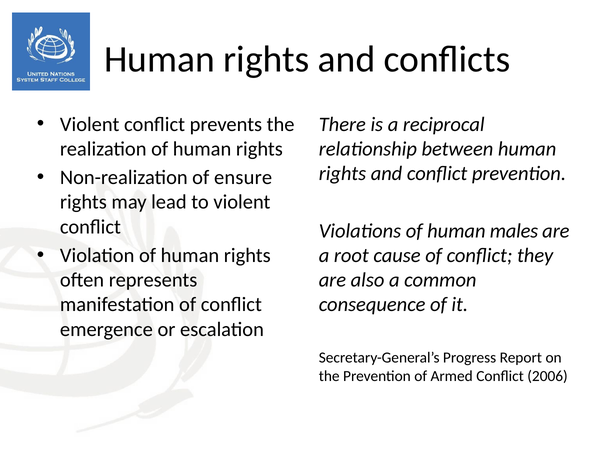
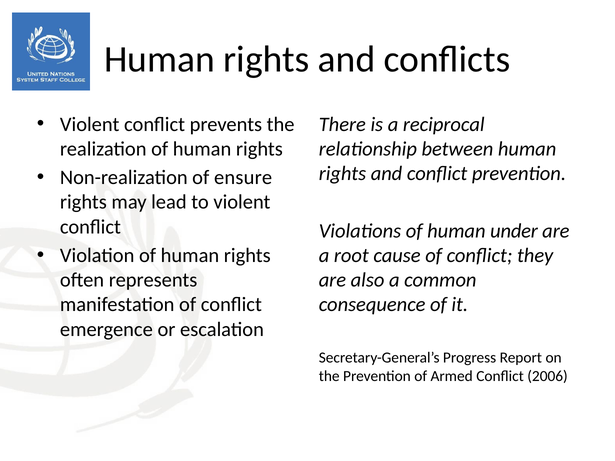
males: males -> under
